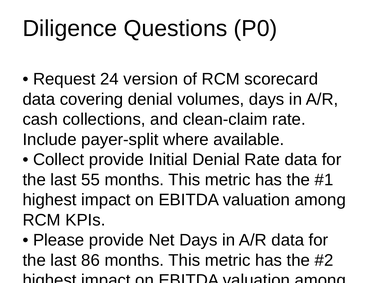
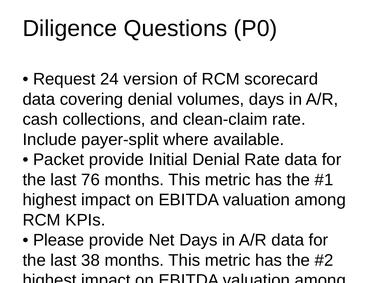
Collect at (59, 160): Collect -> Packet
55: 55 -> 76
86: 86 -> 38
